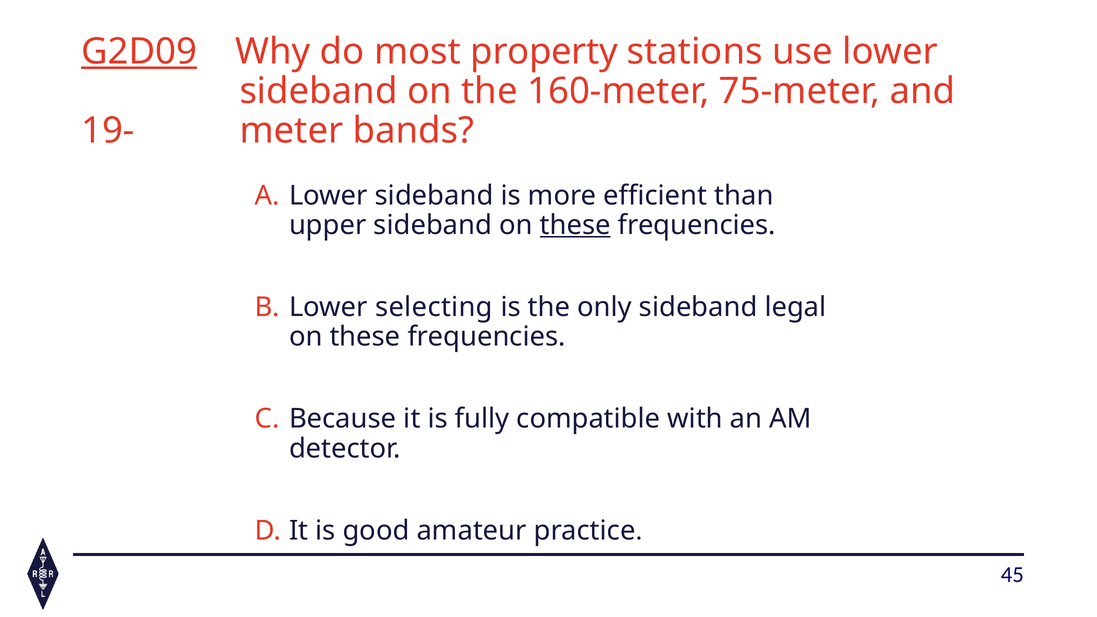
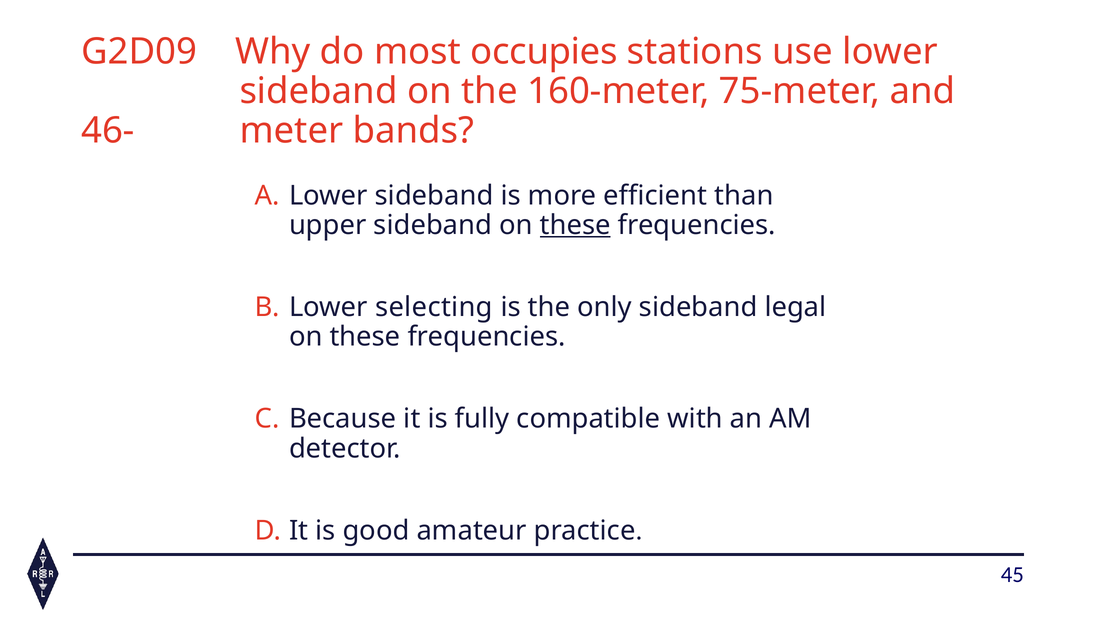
G2D09 underline: present -> none
property: property -> occupies
19-: 19- -> 46-
